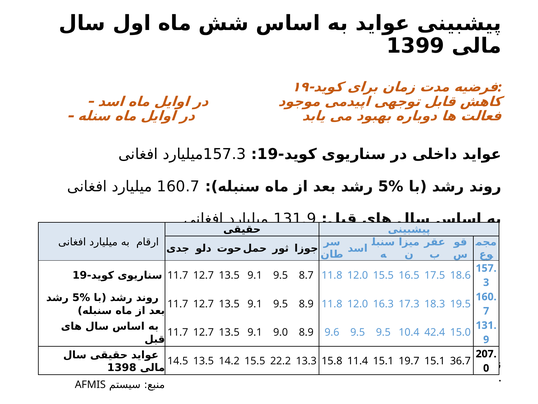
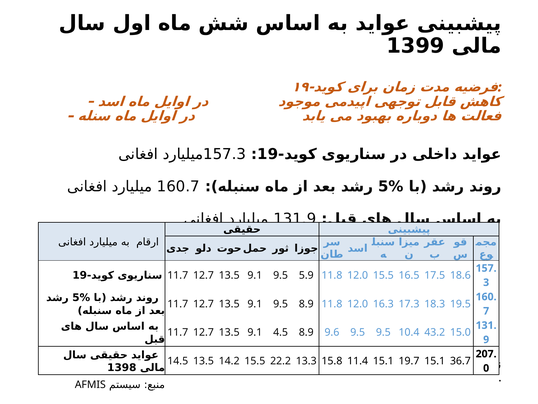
8.7: 8.7 -> 5.9
9.0: 9.0 -> 4.5
42.4: 42.4 -> 43.2
